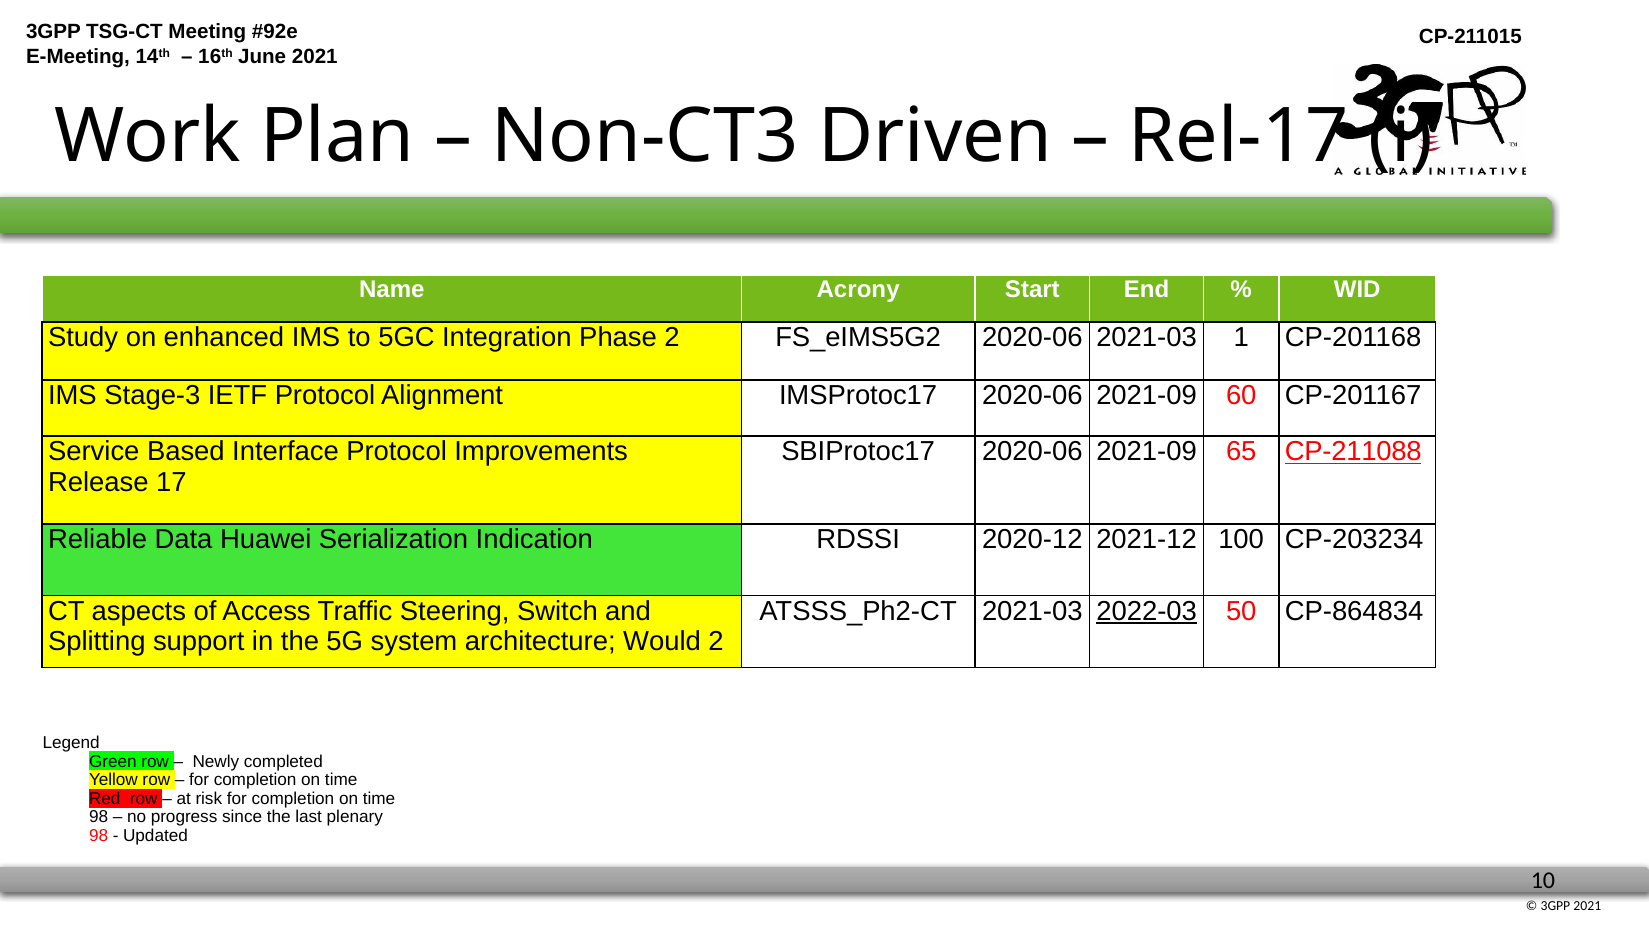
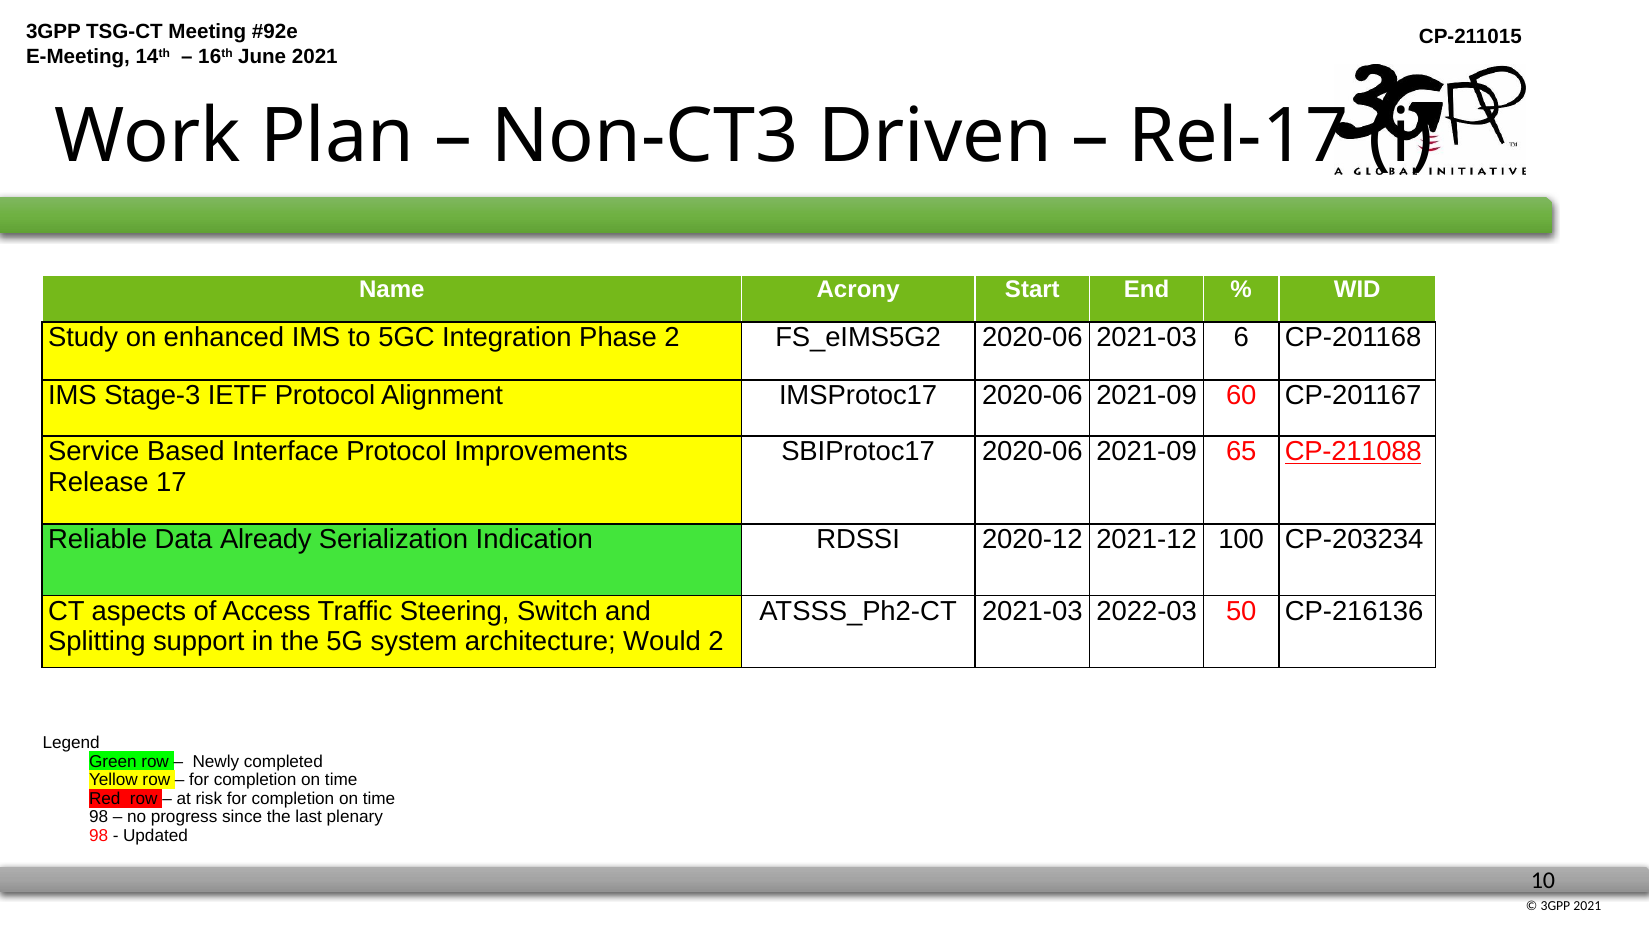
1: 1 -> 6
Huawei: Huawei -> Already
2022-03 underline: present -> none
CP-864834: CP-864834 -> CP-216136
